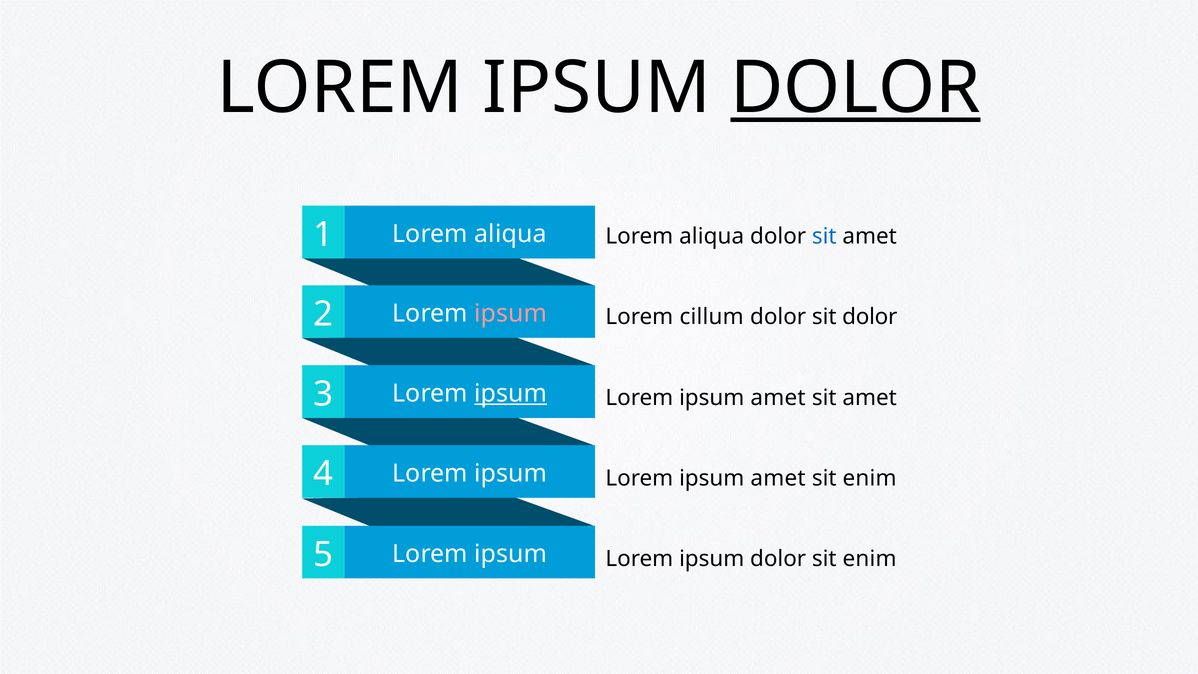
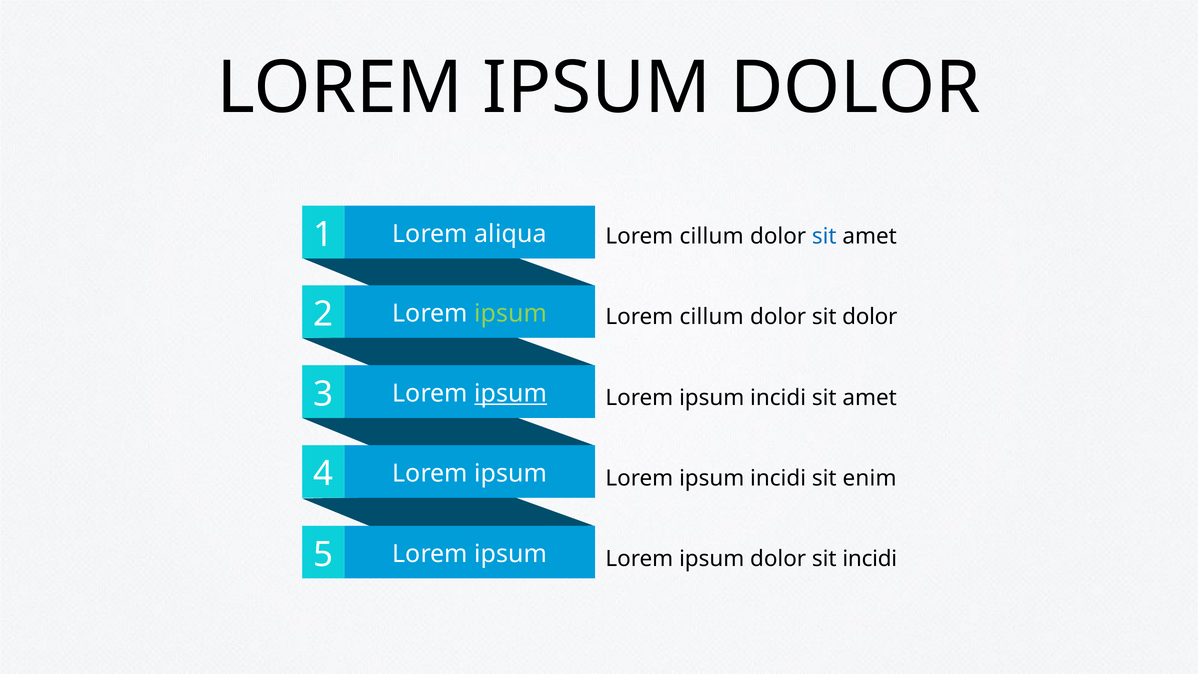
DOLOR at (855, 88) underline: present -> none
aliqua at (712, 236): aliqua -> cillum
ipsum at (511, 313) colour: pink -> light green
amet at (778, 398): amet -> incidi
amet at (778, 478): amet -> incidi
dolor sit enim: enim -> incidi
